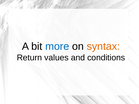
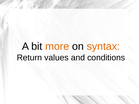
more colour: blue -> orange
